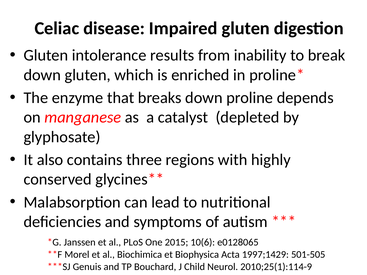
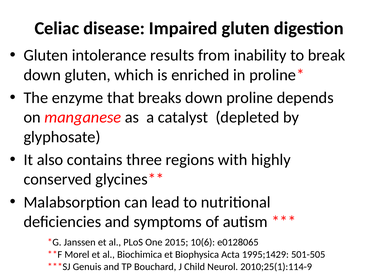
1997;1429: 1997;1429 -> 1995;1429
